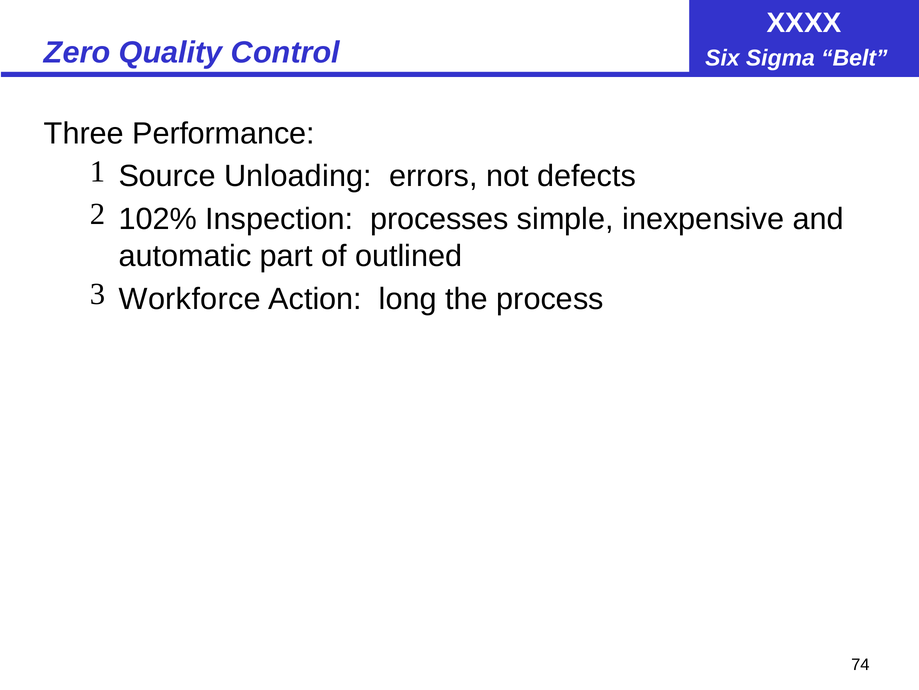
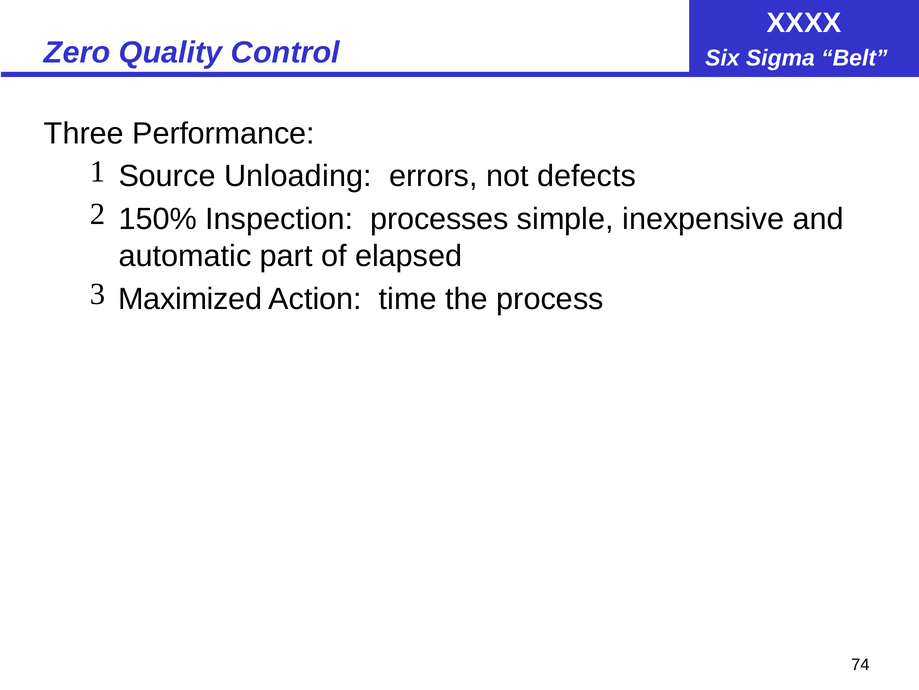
102%: 102% -> 150%
outlined: outlined -> elapsed
Workforce: Workforce -> Maximized
long: long -> time
